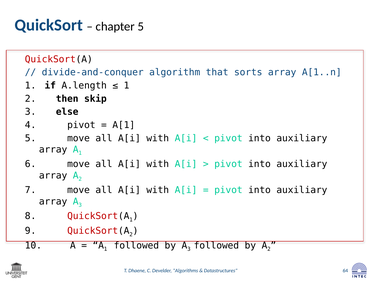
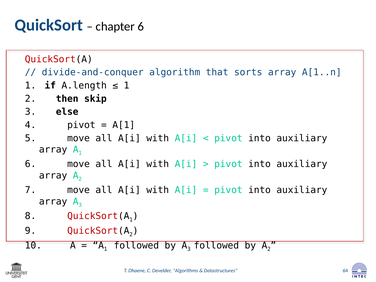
chapter 5: 5 -> 6
